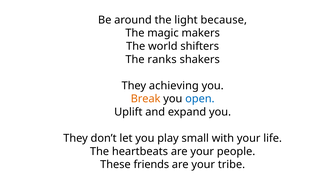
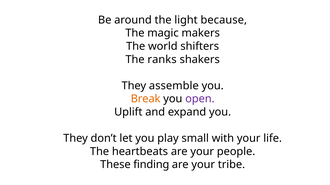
achieving: achieving -> assemble
open colour: blue -> purple
friends: friends -> finding
